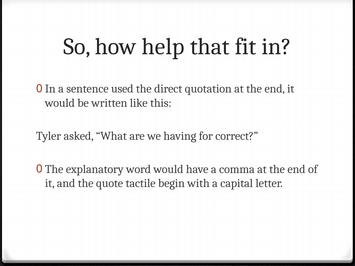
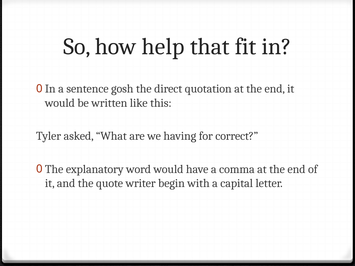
used: used -> gosh
tactile: tactile -> writer
